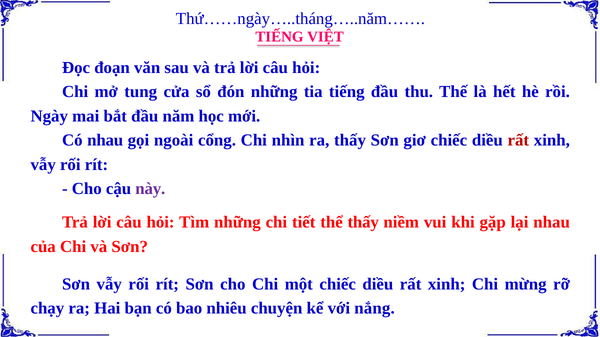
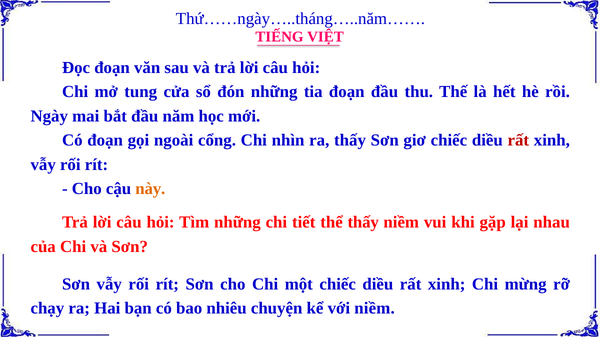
tia tiếng: tiếng -> đoạn
Có nhau: nhau -> đoạn
này colour: purple -> orange
với nắng: nắng -> niềm
